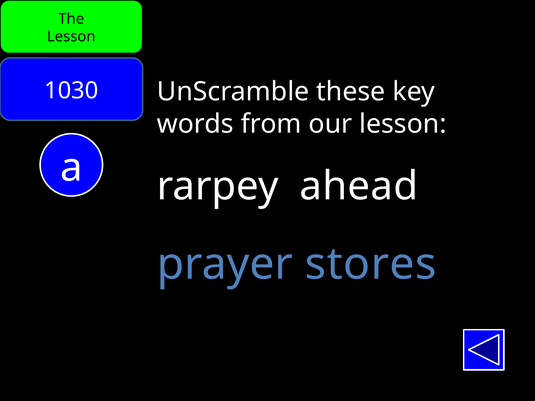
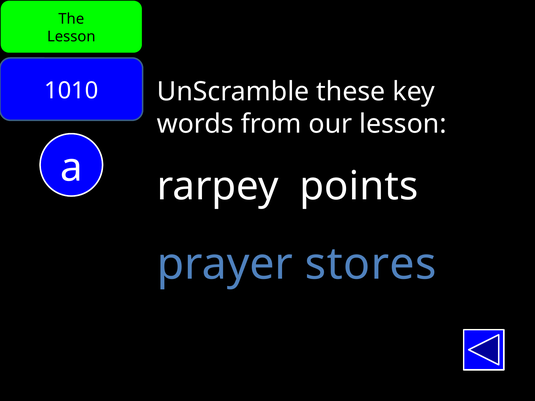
1030: 1030 -> 1010
ahead: ahead -> points
